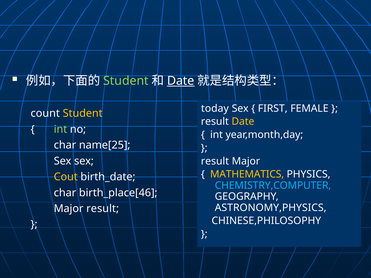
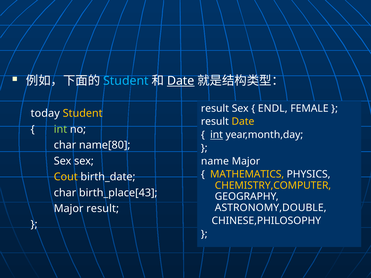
Student at (126, 81) colour: light green -> light blue
today at (215, 109): today -> result
FIRST: FIRST -> ENDL
count: count -> today
int at (217, 135) underline: none -> present
name[25: name[25 -> name[80
result at (215, 161): result -> name
CHEMISTRY,COMPUTER colour: light blue -> yellow
birth_place[46: birth_place[46 -> birth_place[43
ASTRONOMY,PHYSICS: ASTRONOMY,PHYSICS -> ASTRONOMY,DOUBLE
